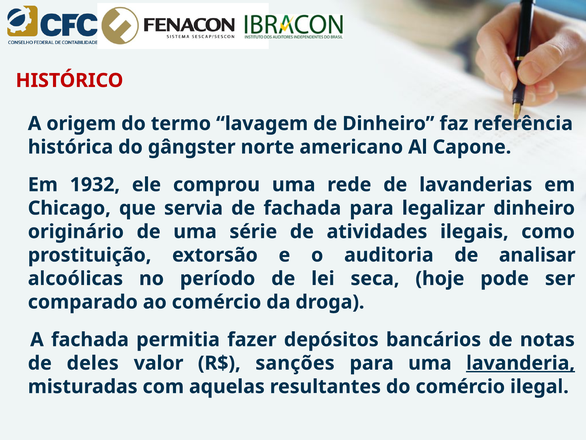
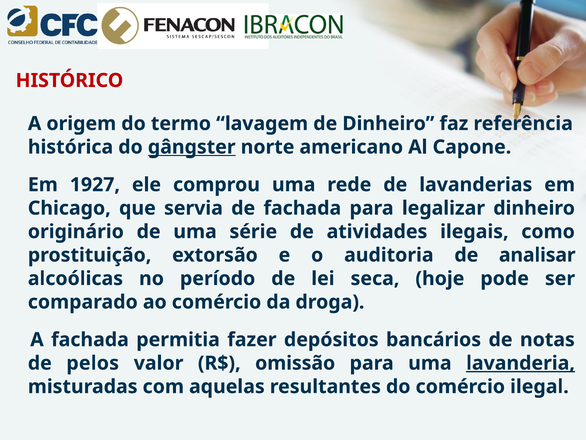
gângster underline: none -> present
1932: 1932 -> 1927
deles: deles -> pelos
sanções: sanções -> omissão
